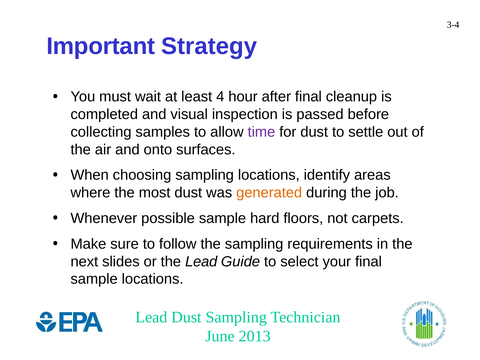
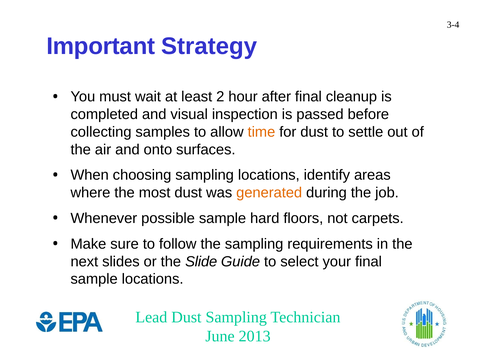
4: 4 -> 2
time colour: purple -> orange
the Lead: Lead -> Slide
